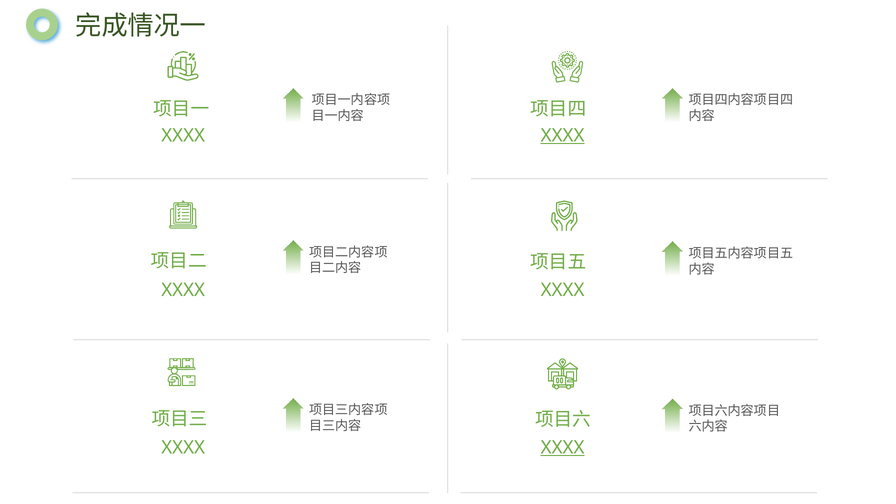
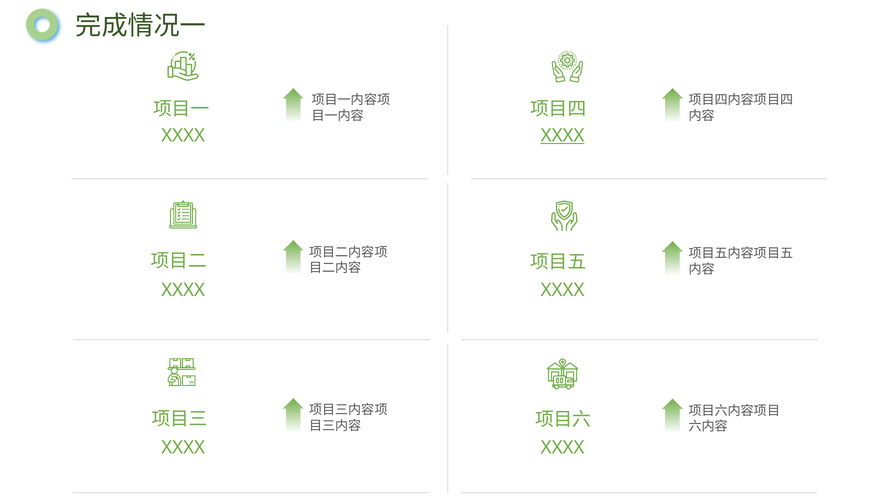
XXXX at (563, 447) underline: present -> none
